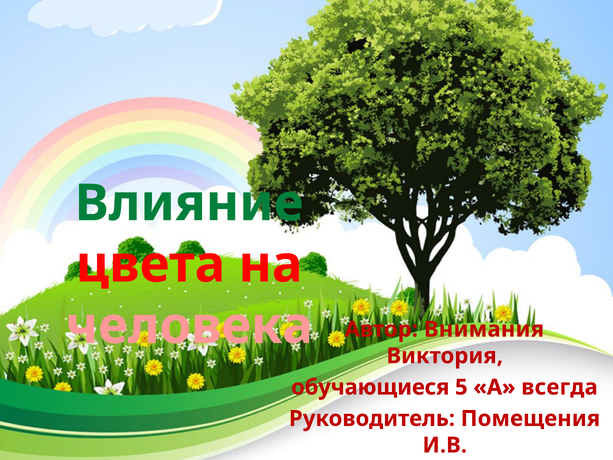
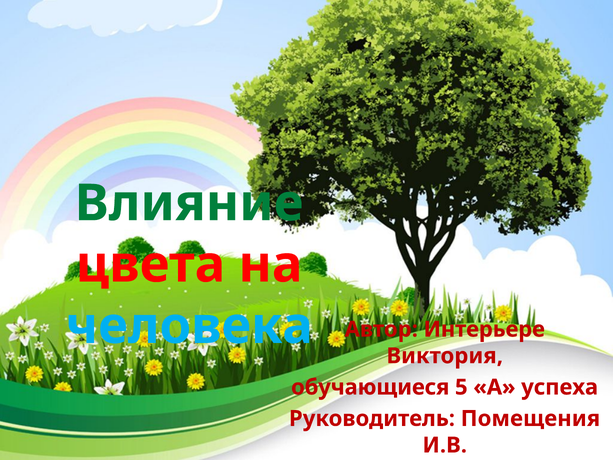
человека colour: pink -> light blue
Внимания: Внимания -> Интерьере
всегда: всегда -> успеха
